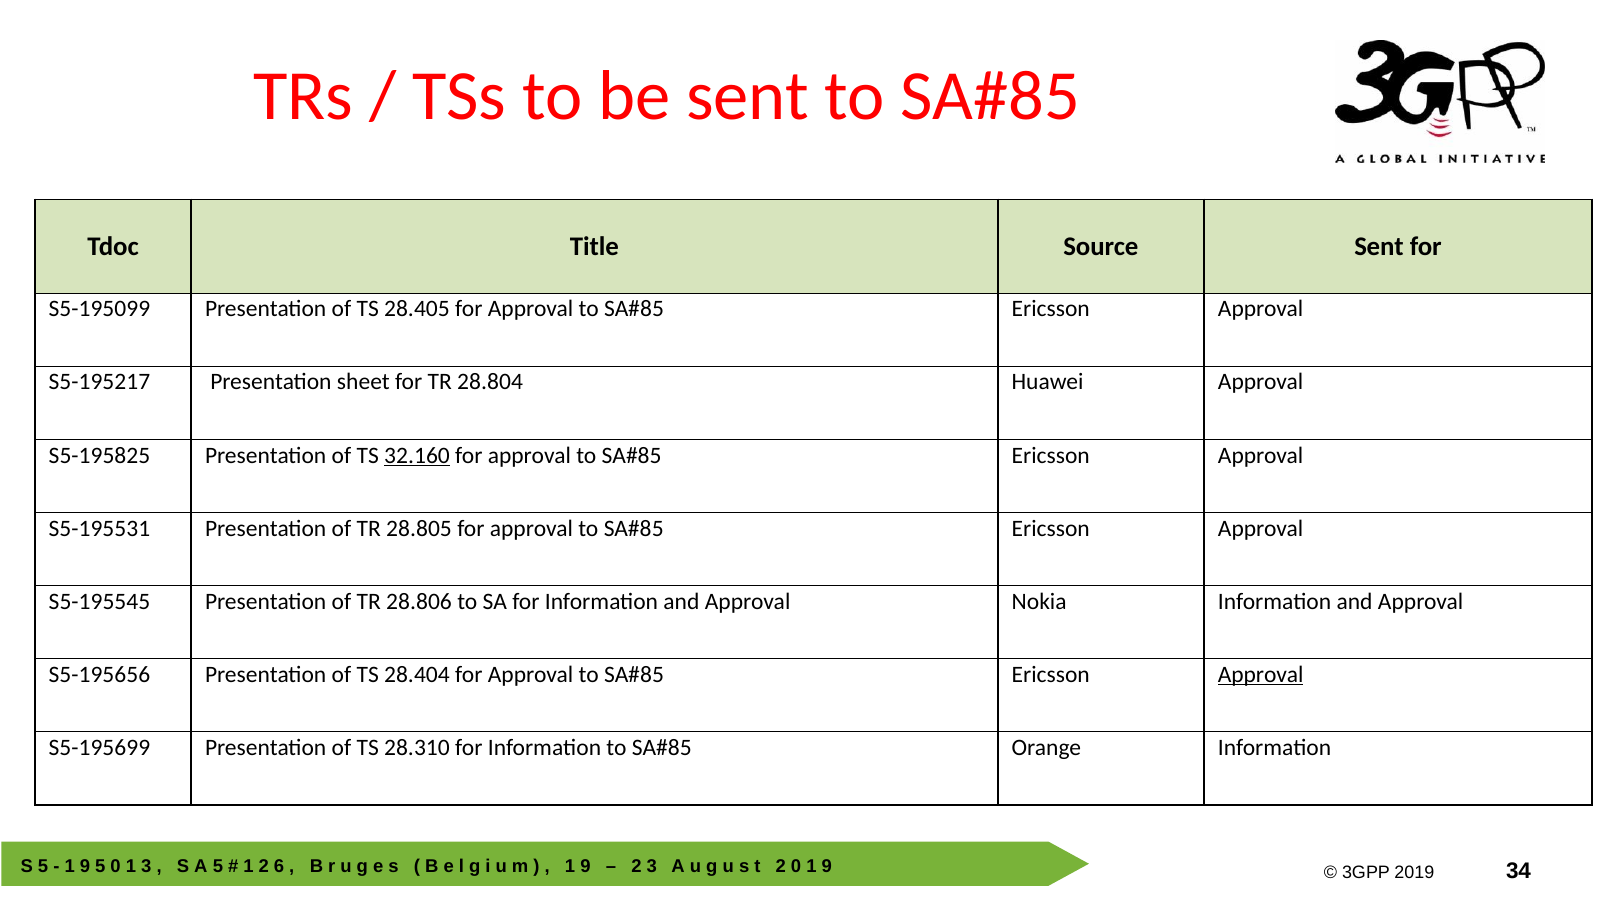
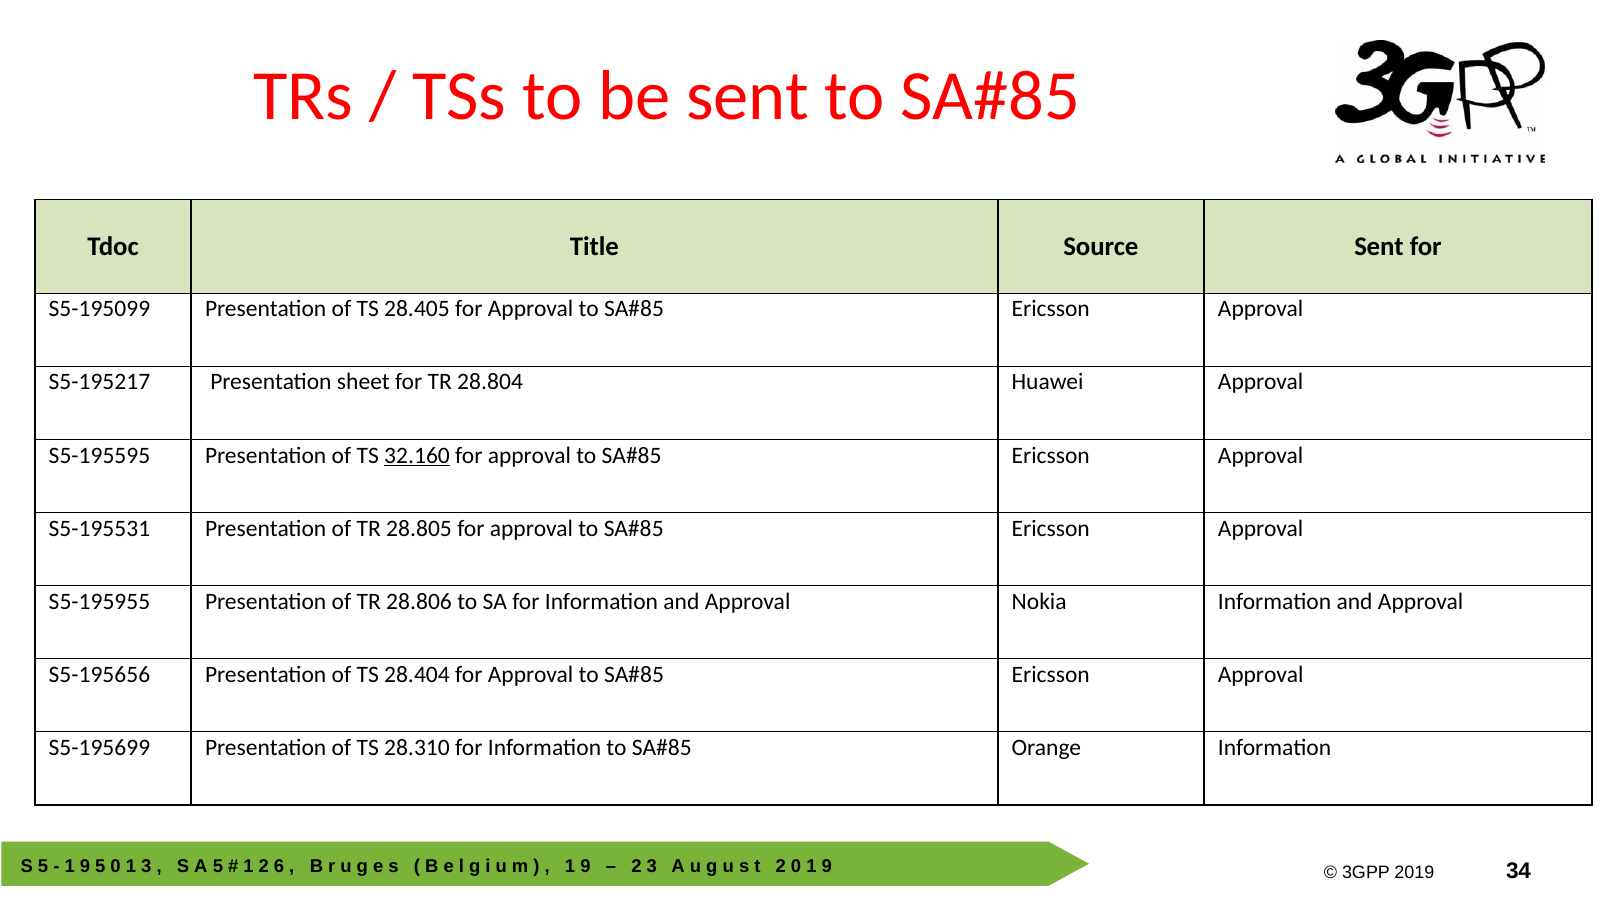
S5-195825: S5-195825 -> S5-195595
S5-195545: S5-195545 -> S5-195955
Approval at (1261, 674) underline: present -> none
